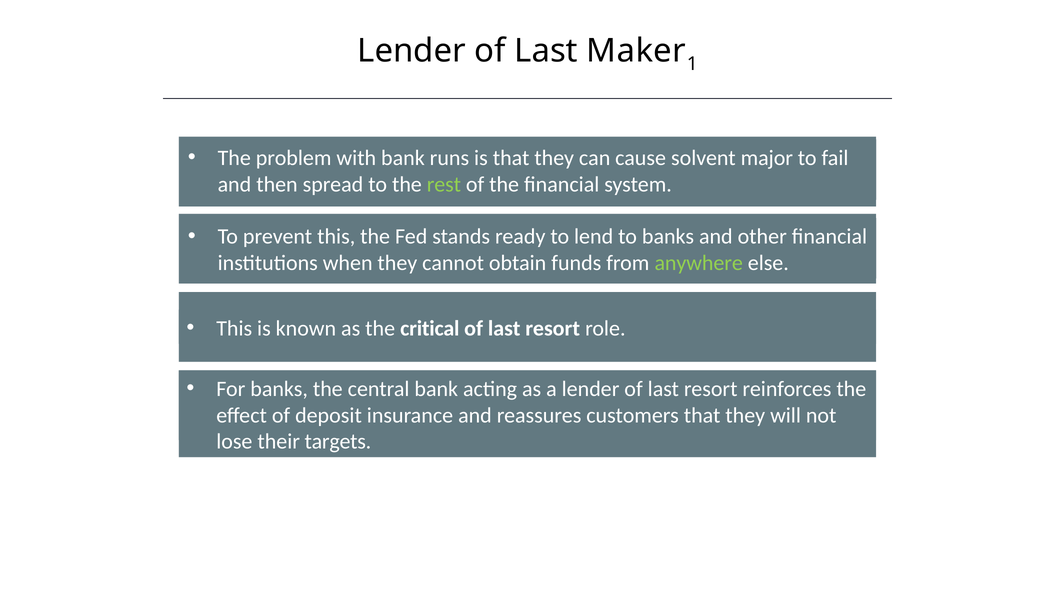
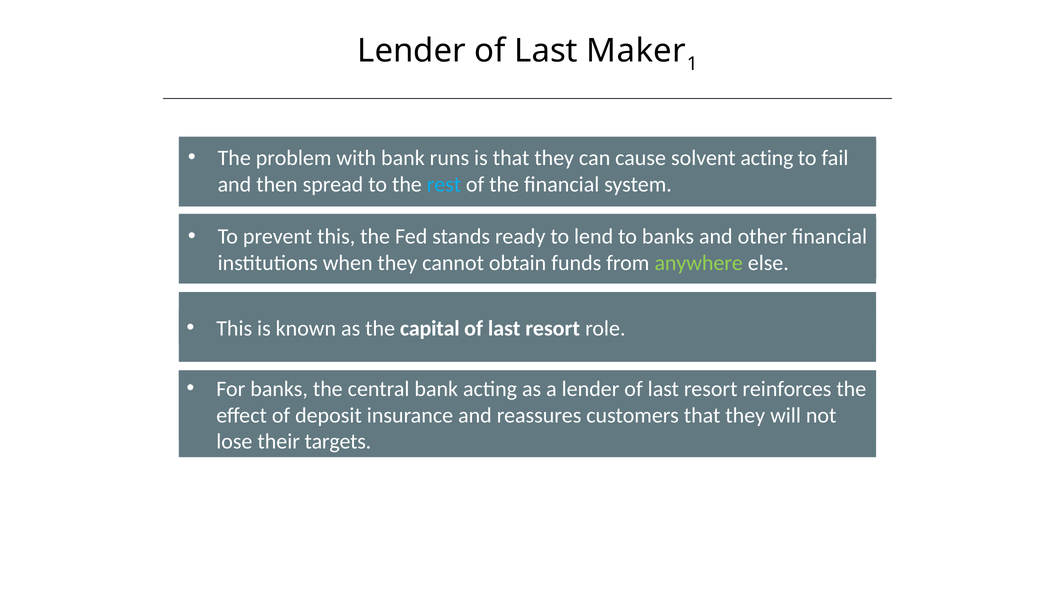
solvent major: major -> acting
rest colour: light green -> light blue
critical: critical -> capital
